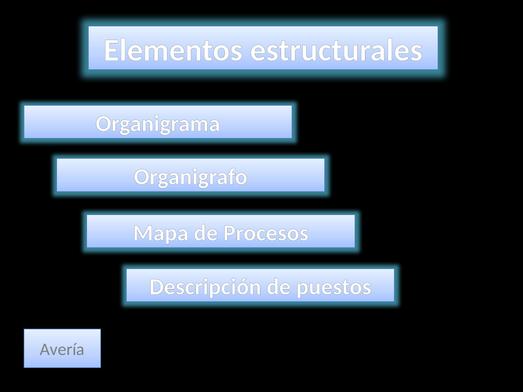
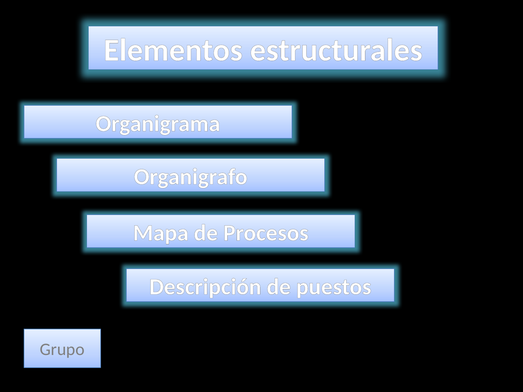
Avería: Avería -> Grupo
